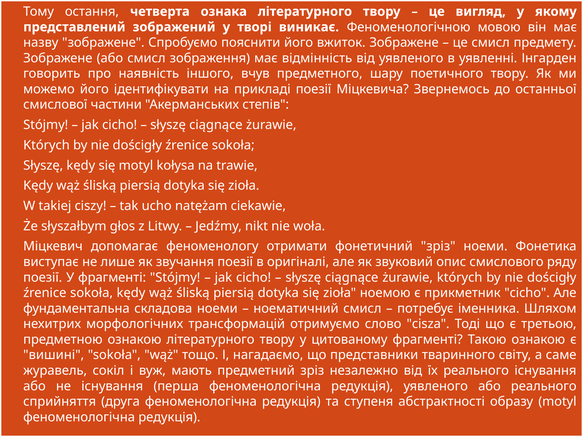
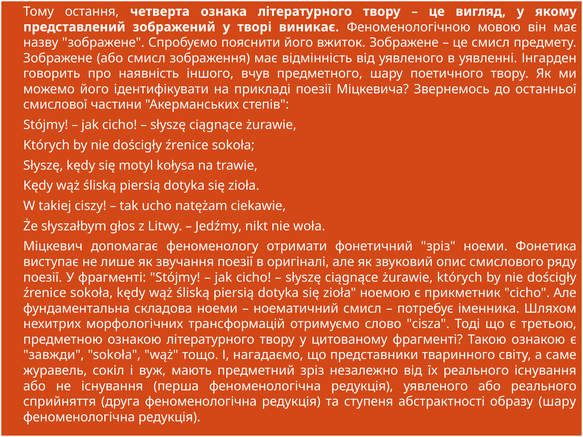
вишині: вишині -> завжди
образу motyl: motyl -> шару
